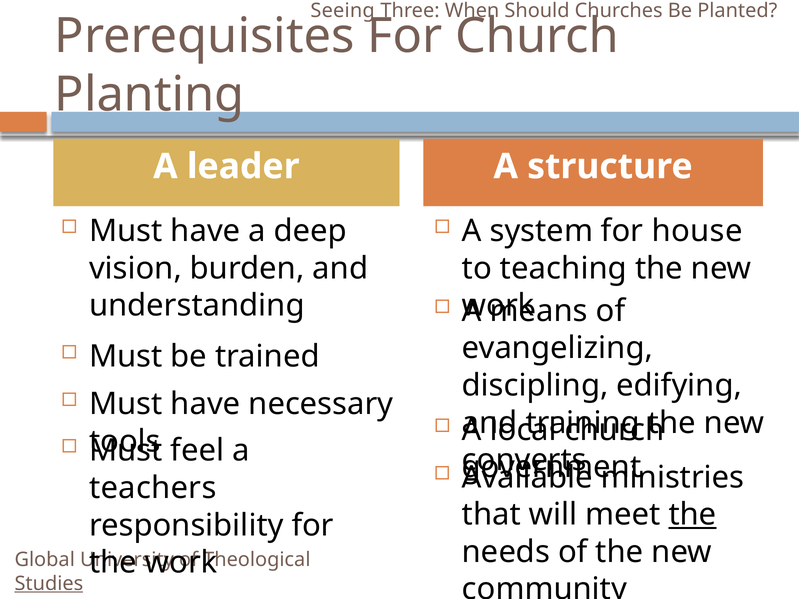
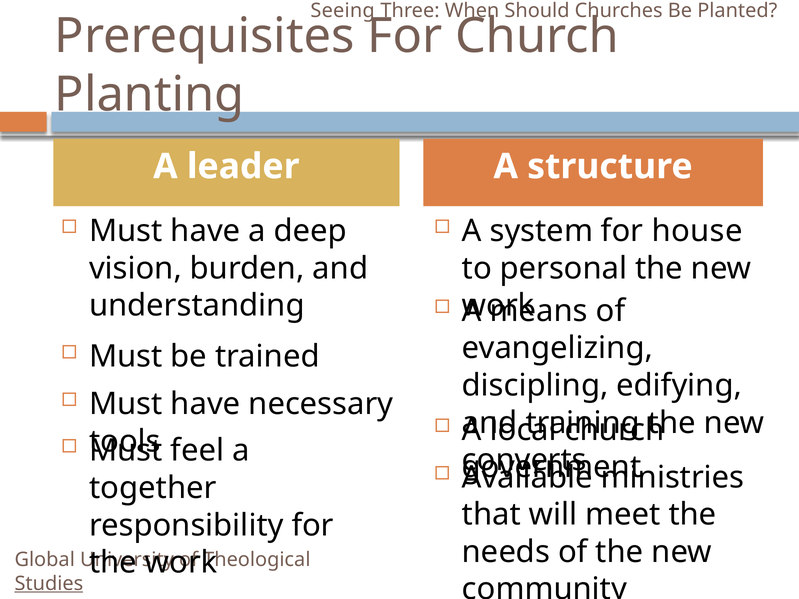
teaching: teaching -> personal
teachers: teachers -> together
the at (693, 515) underline: present -> none
